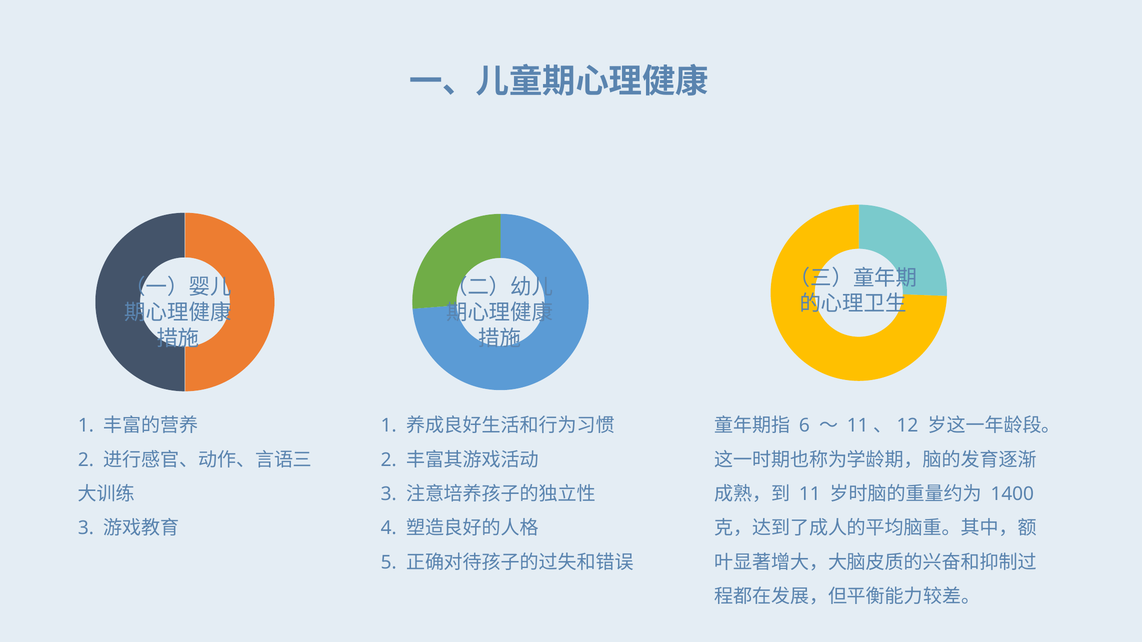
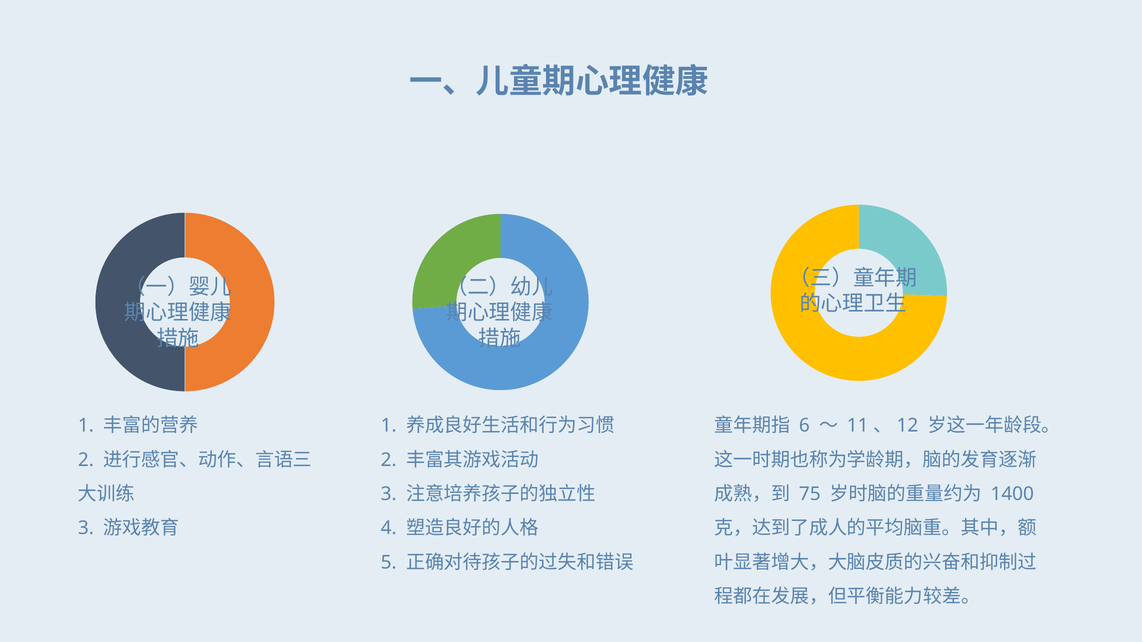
11: 11 -> 75
